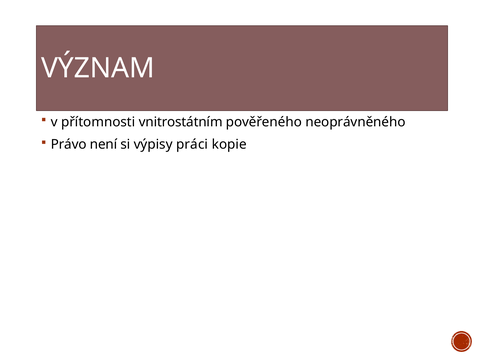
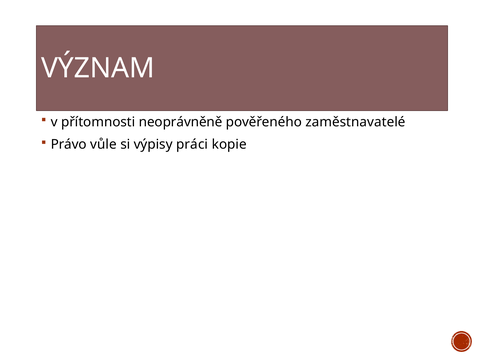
vnitrostátním: vnitrostátním -> neoprávněně
neoprávněného: neoprávněného -> zaměstnavatelé
není: není -> vůle
